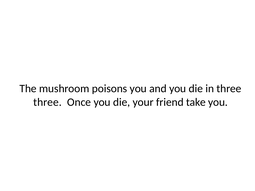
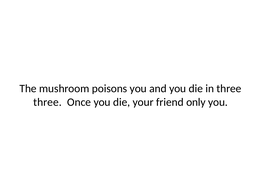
take: take -> only
